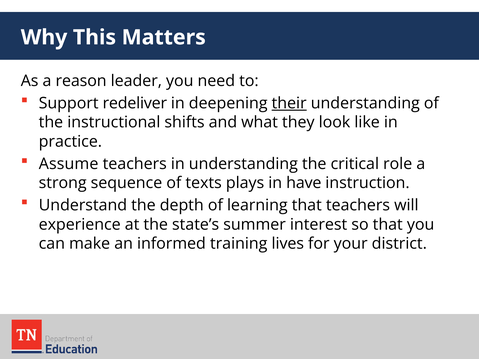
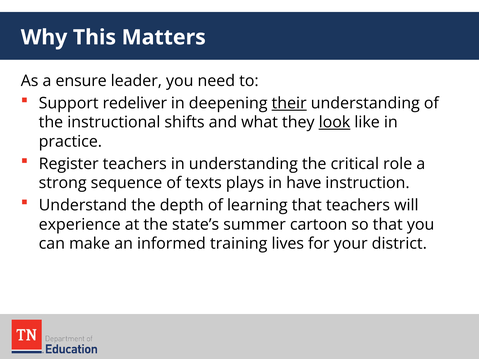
reason: reason -> ensure
look underline: none -> present
Assume: Assume -> Register
interest: interest -> cartoon
